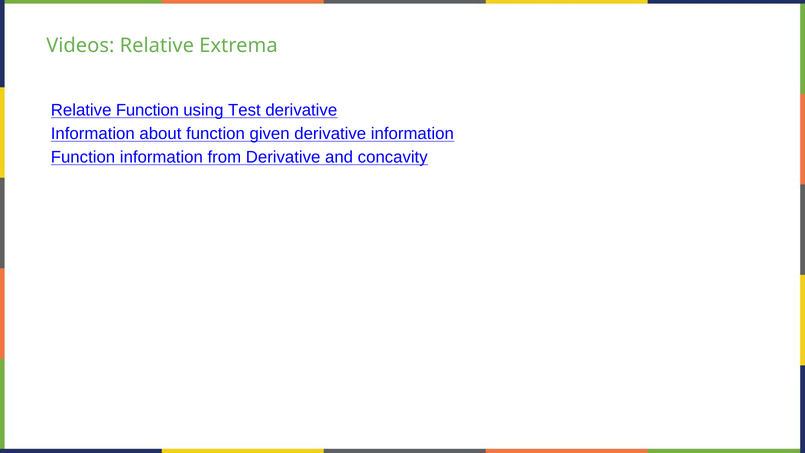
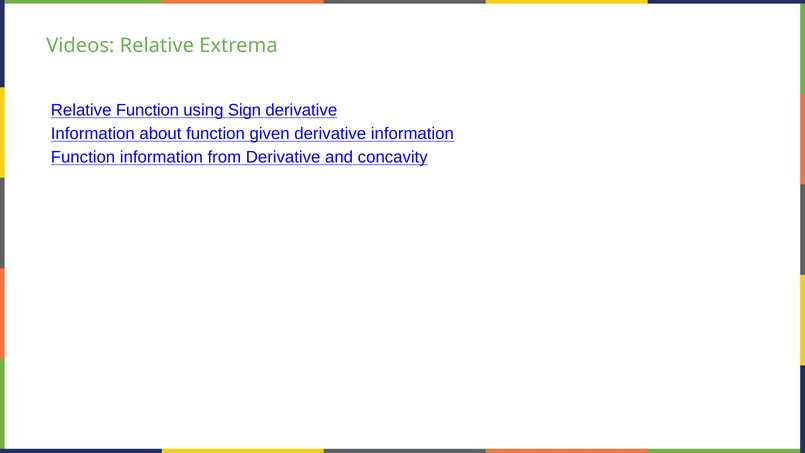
Test: Test -> Sign
